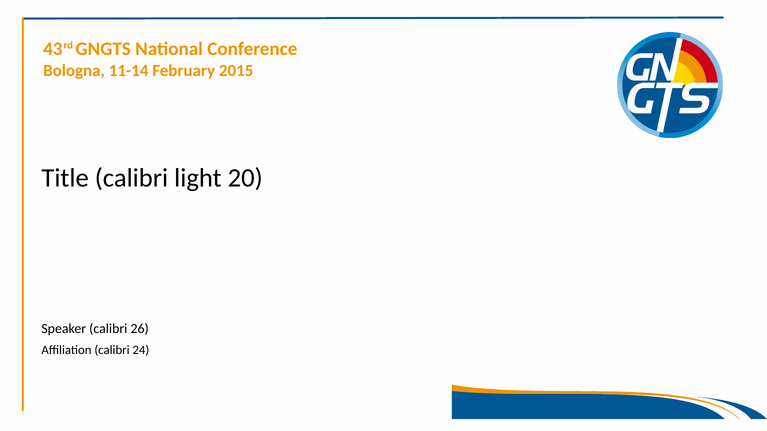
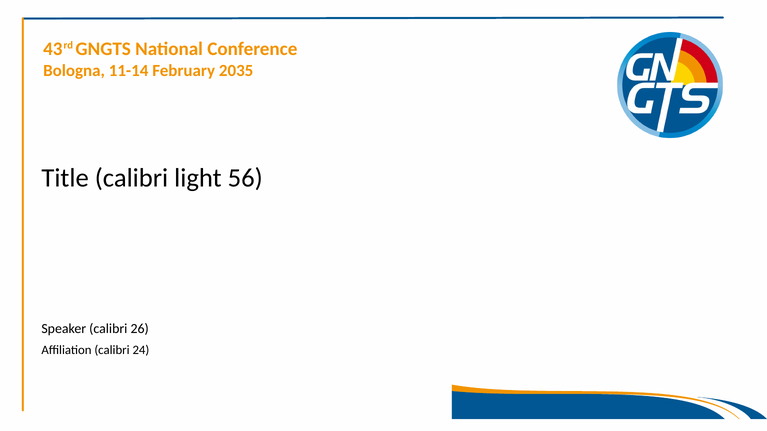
2015: 2015 -> 2035
20: 20 -> 56
